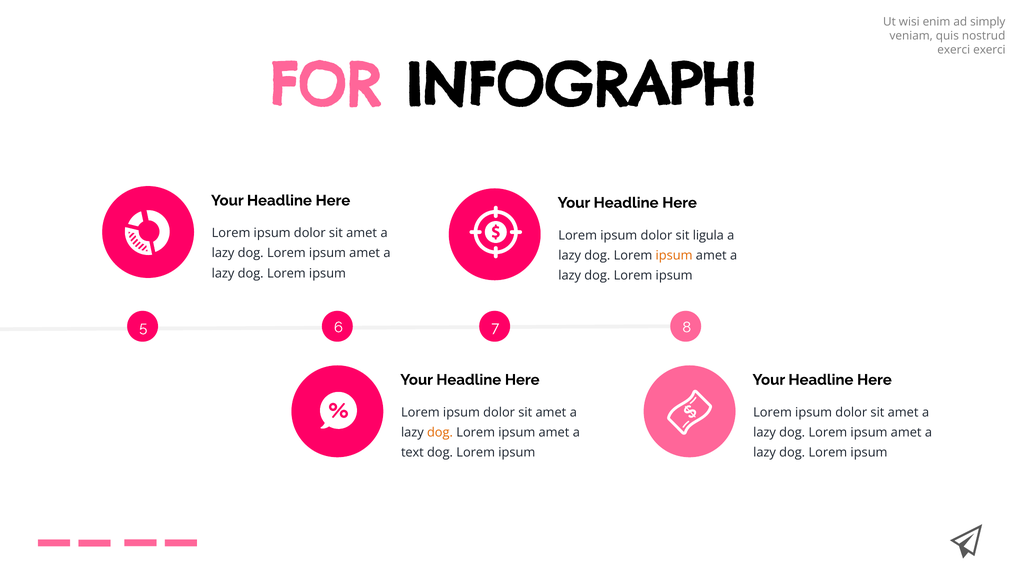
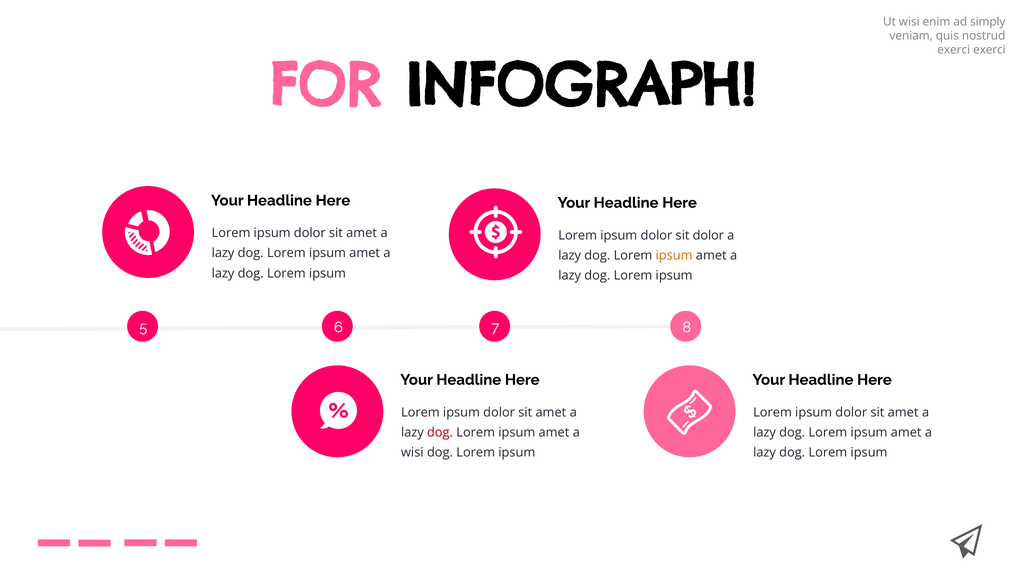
sit ligula: ligula -> dolor
dog at (440, 432) colour: orange -> red
text at (412, 452): text -> wisi
